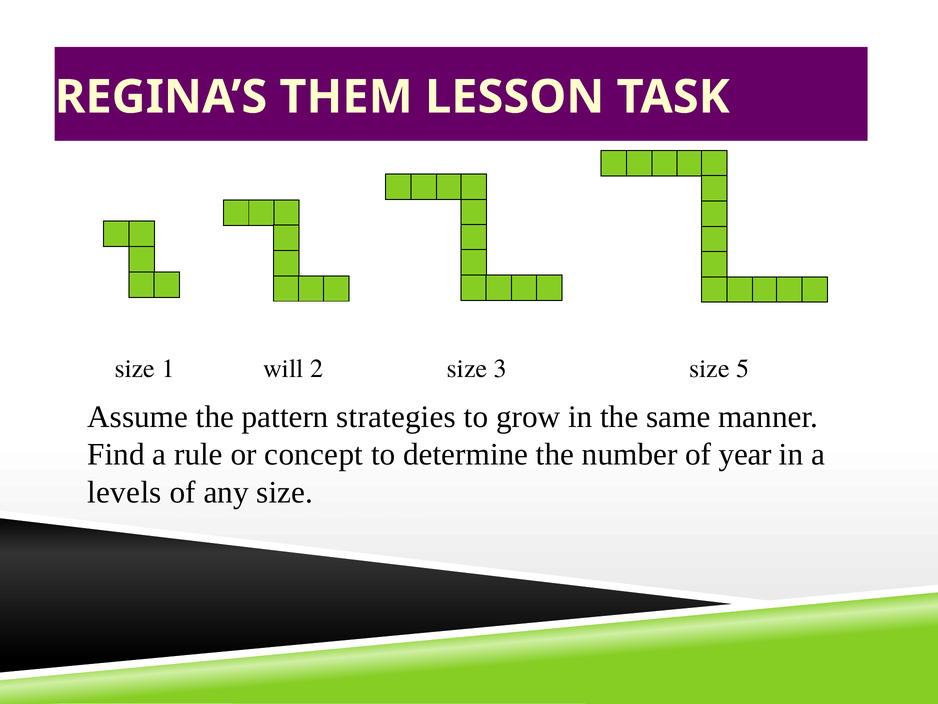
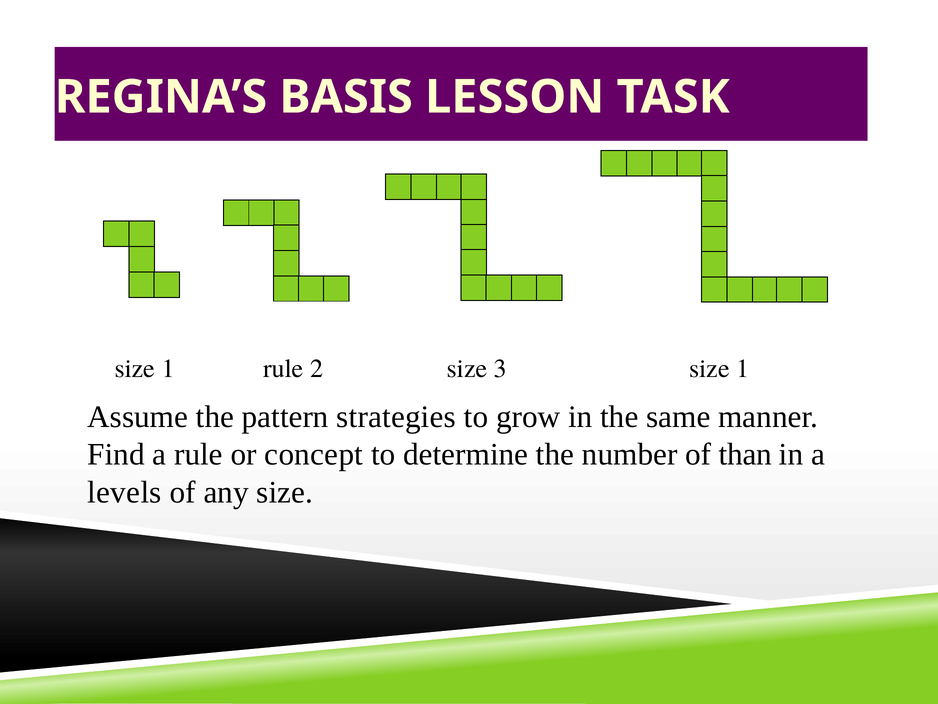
THEM: THEM -> BASIS
1 will: will -> rule
3 size 5: 5 -> 1
year: year -> than
